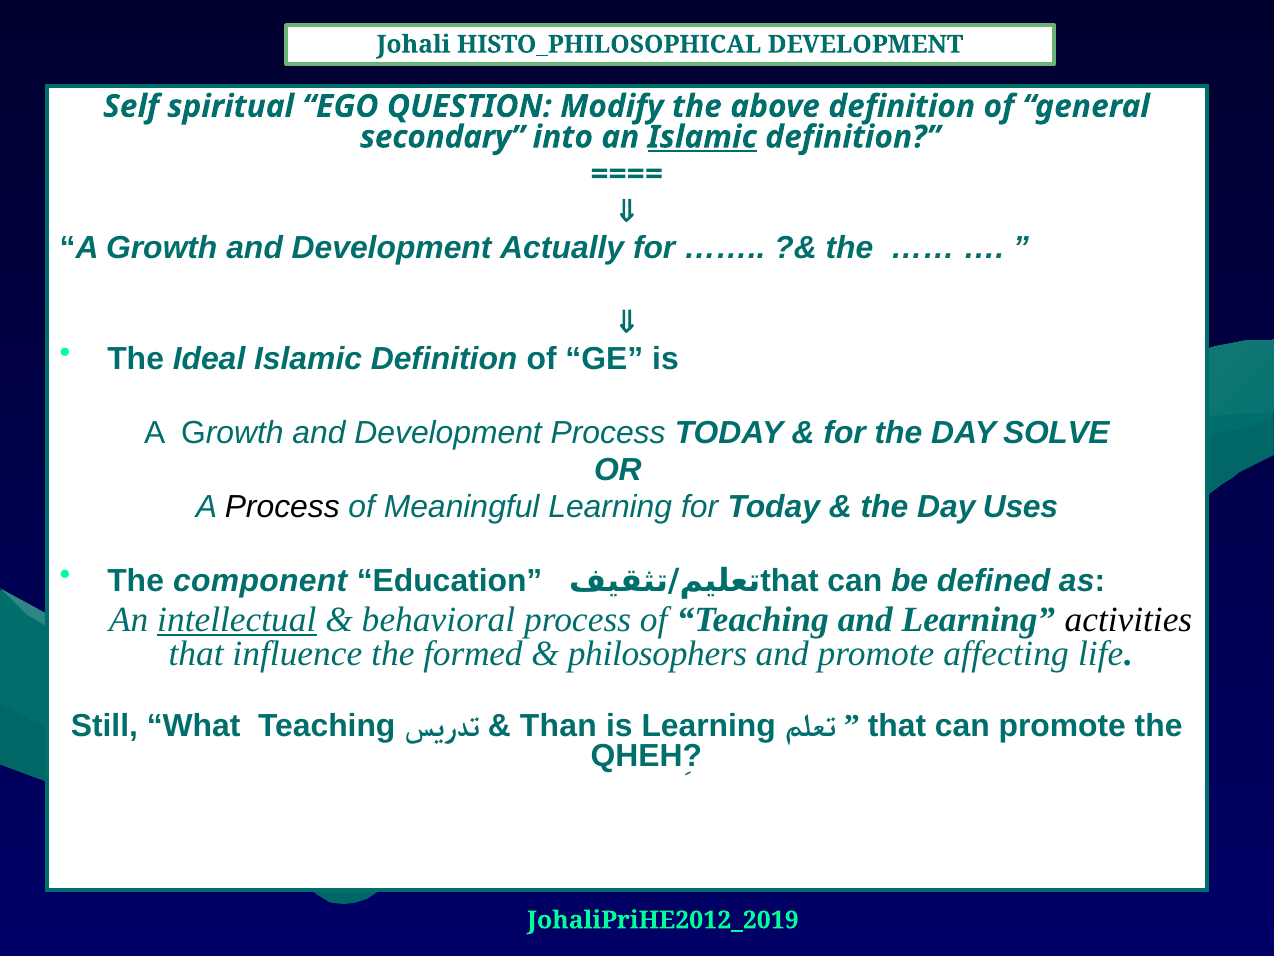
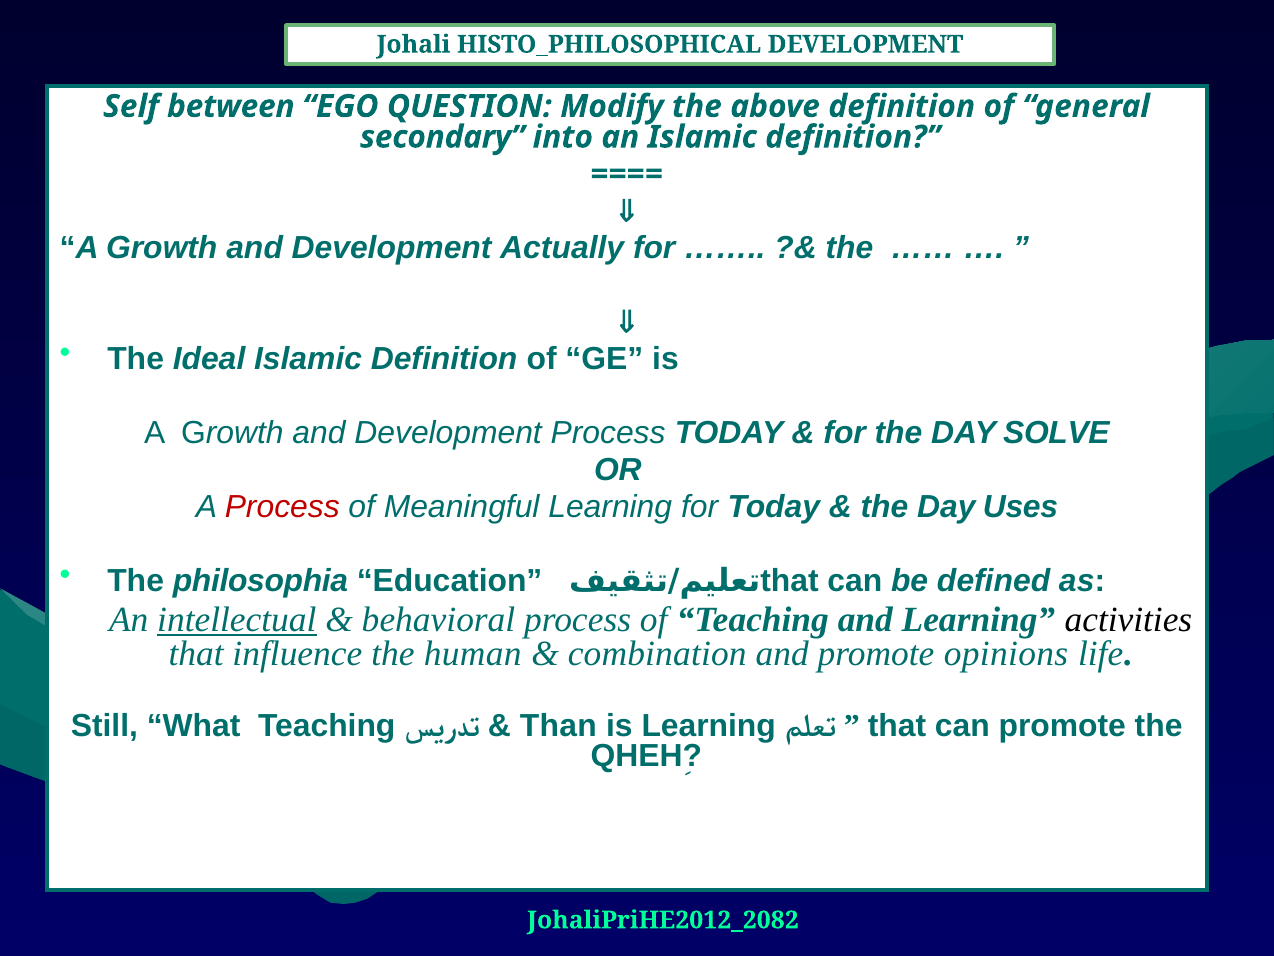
spiritual: spiritual -> between
Islamic at (702, 137) underline: present -> none
Process at (282, 507) colour: black -> red
component: component -> philosophia
formed: formed -> human
philosophers: philosophers -> combination
affecting: affecting -> opinions
JohaliPriHE2012_2019: JohaliPriHE2012_2019 -> JohaliPriHE2012_2082
